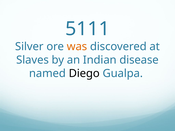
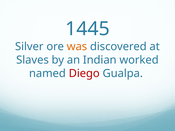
5111: 5111 -> 1445
disease: disease -> worked
Diego colour: black -> red
